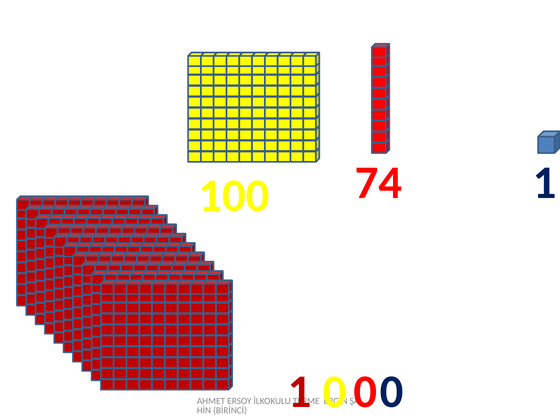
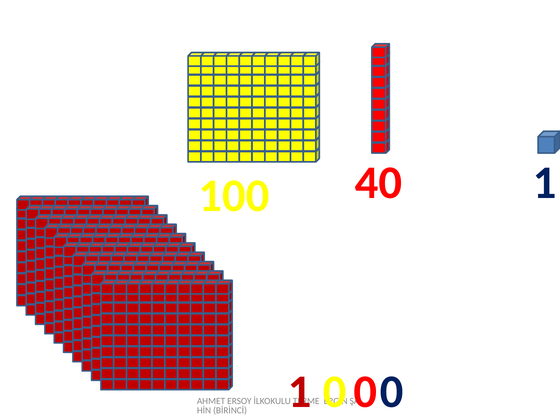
74: 74 -> 40
